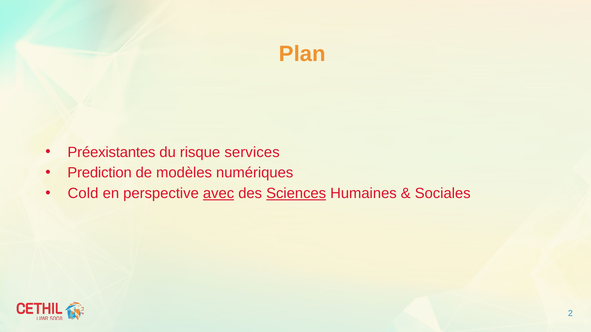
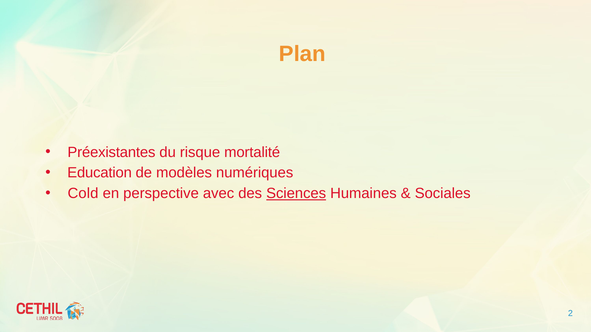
services: services -> mortalité
Prediction: Prediction -> Education
avec underline: present -> none
